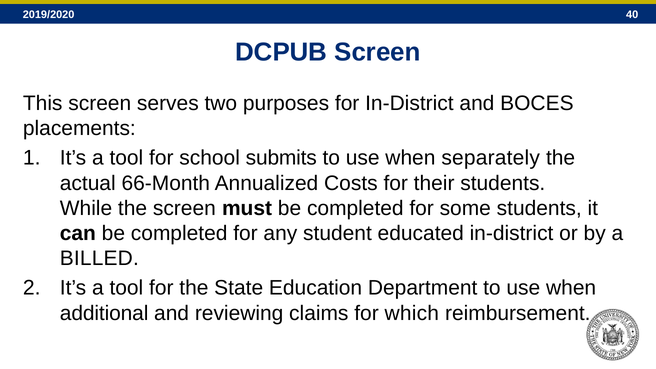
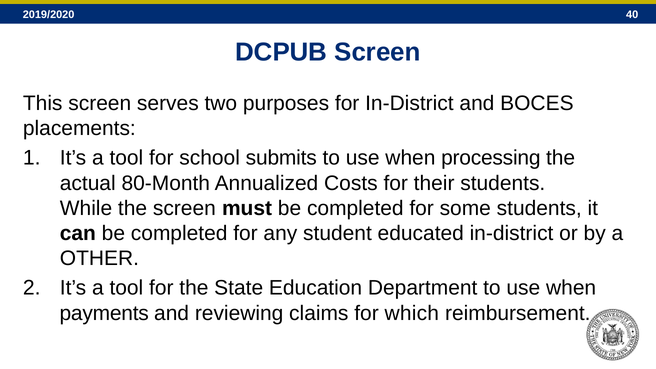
separately: separately -> processing
66-Month: 66-Month -> 80-Month
BILLED: BILLED -> OTHER
additional: additional -> payments
